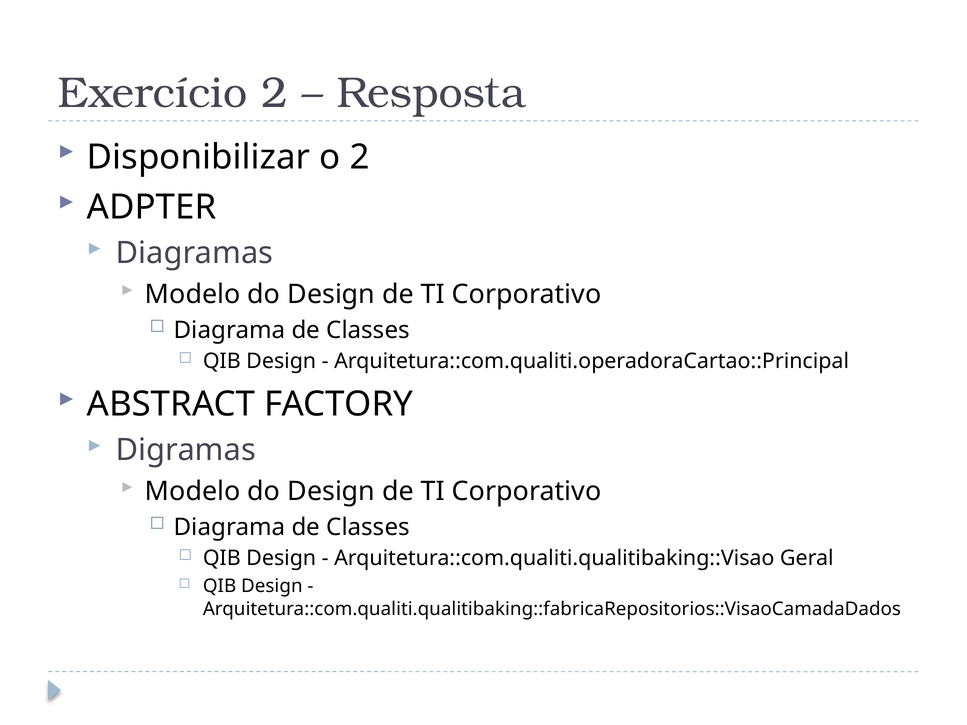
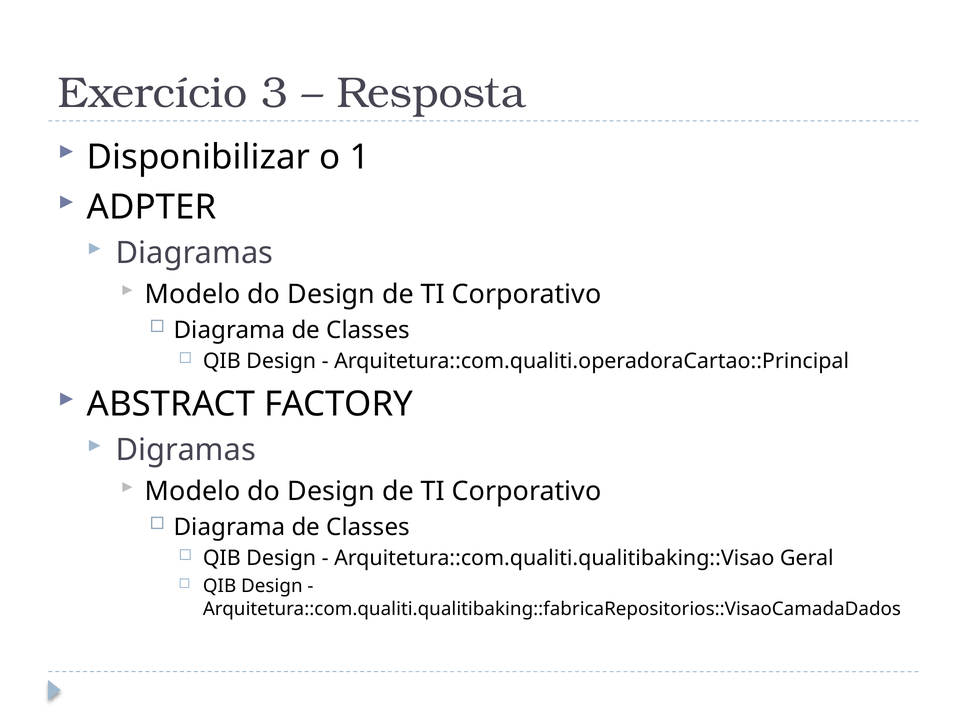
Exercício 2: 2 -> 3
o 2: 2 -> 1
